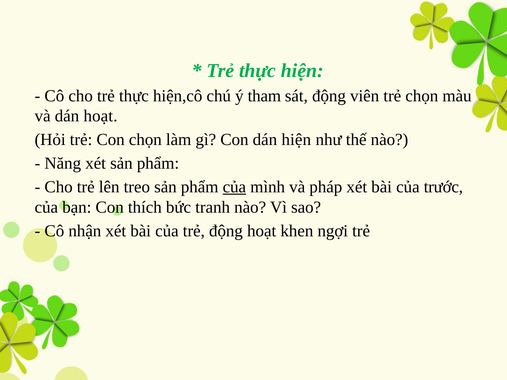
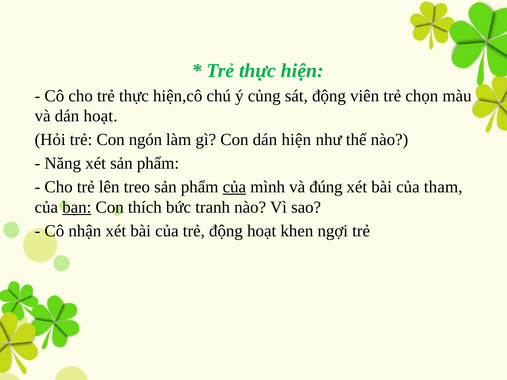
tham: tham -> củng
Con chọn: chọn -> ngón
pháp: pháp -> đúng
trước: trước -> tham
bạn underline: none -> present
